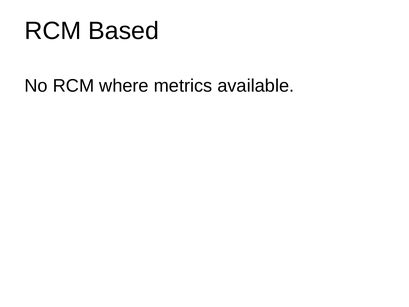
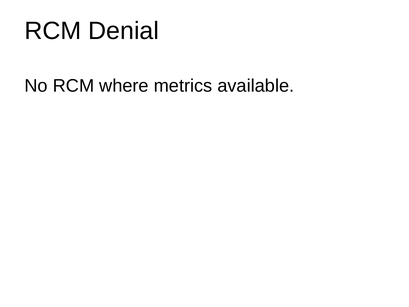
Based: Based -> Denial
